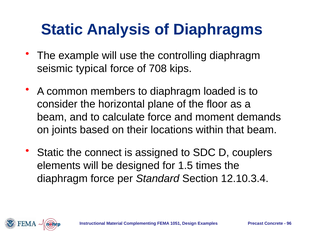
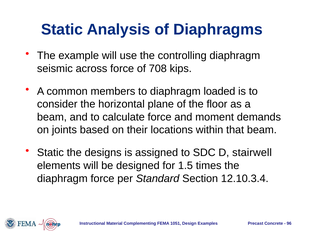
typical: typical -> across
connect: connect -> designs
couplers: couplers -> stairwell
